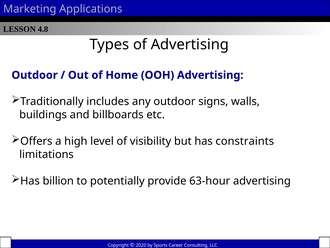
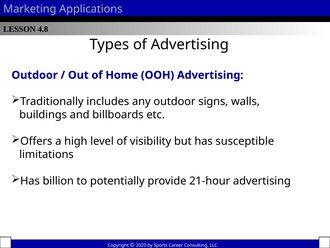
constraints: constraints -> susceptible
63-hour: 63-hour -> 21-hour
